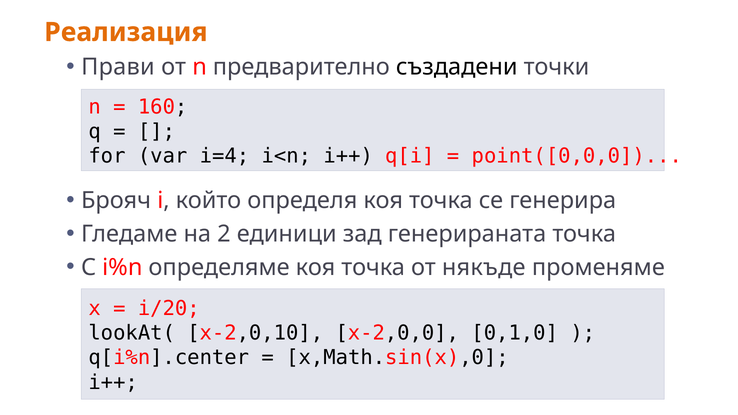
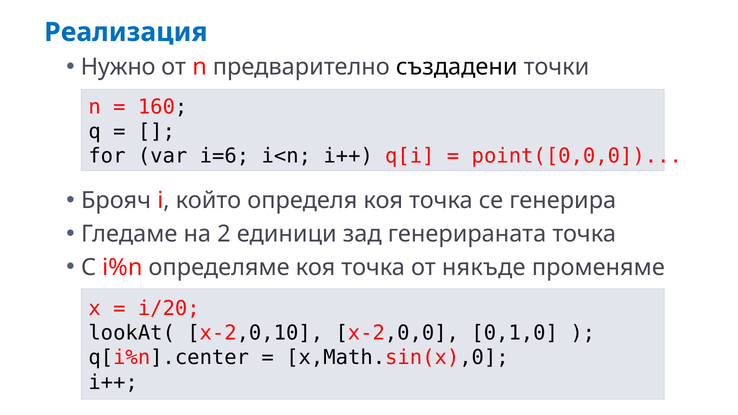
Реализация colour: orange -> blue
Прави: Прави -> Нужно
i=4: i=4 -> i=6
